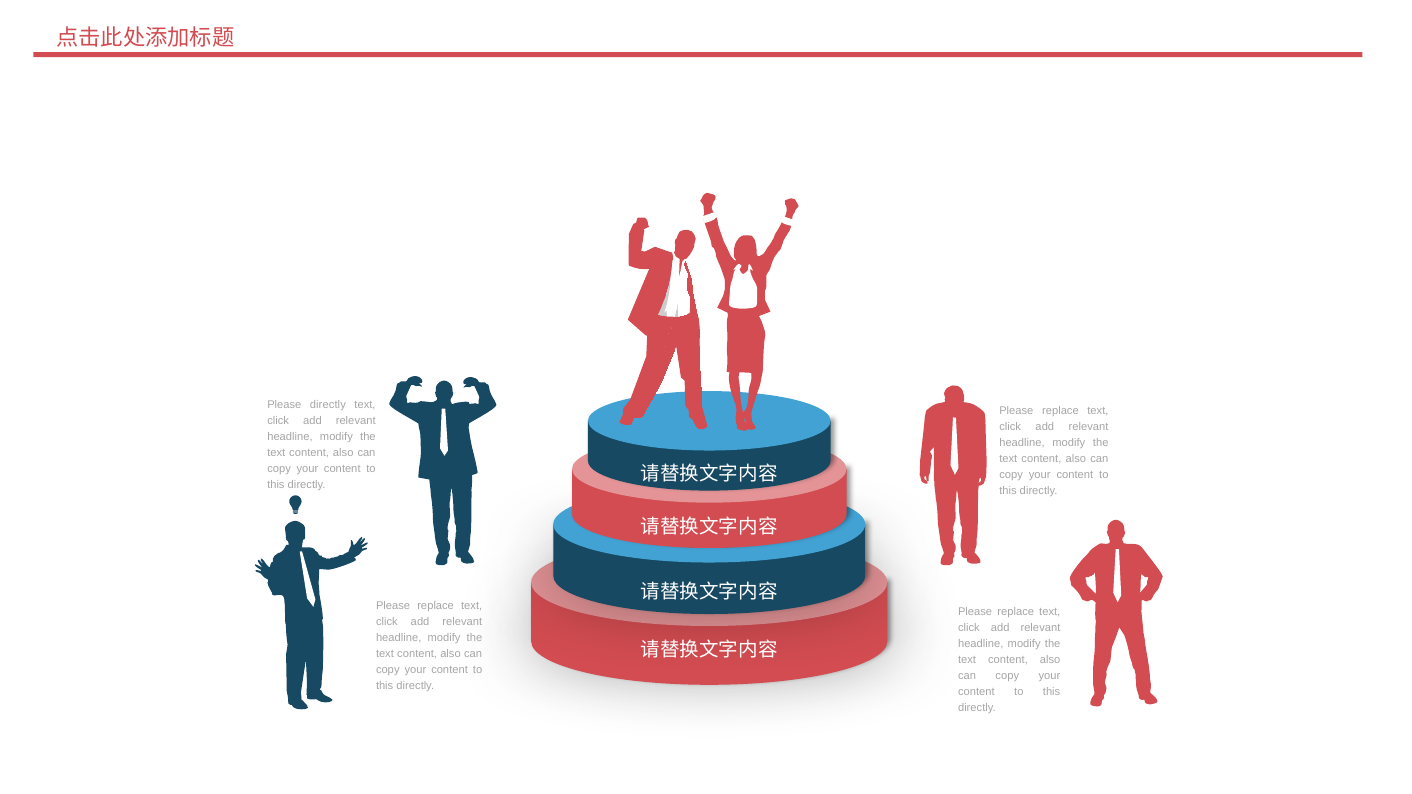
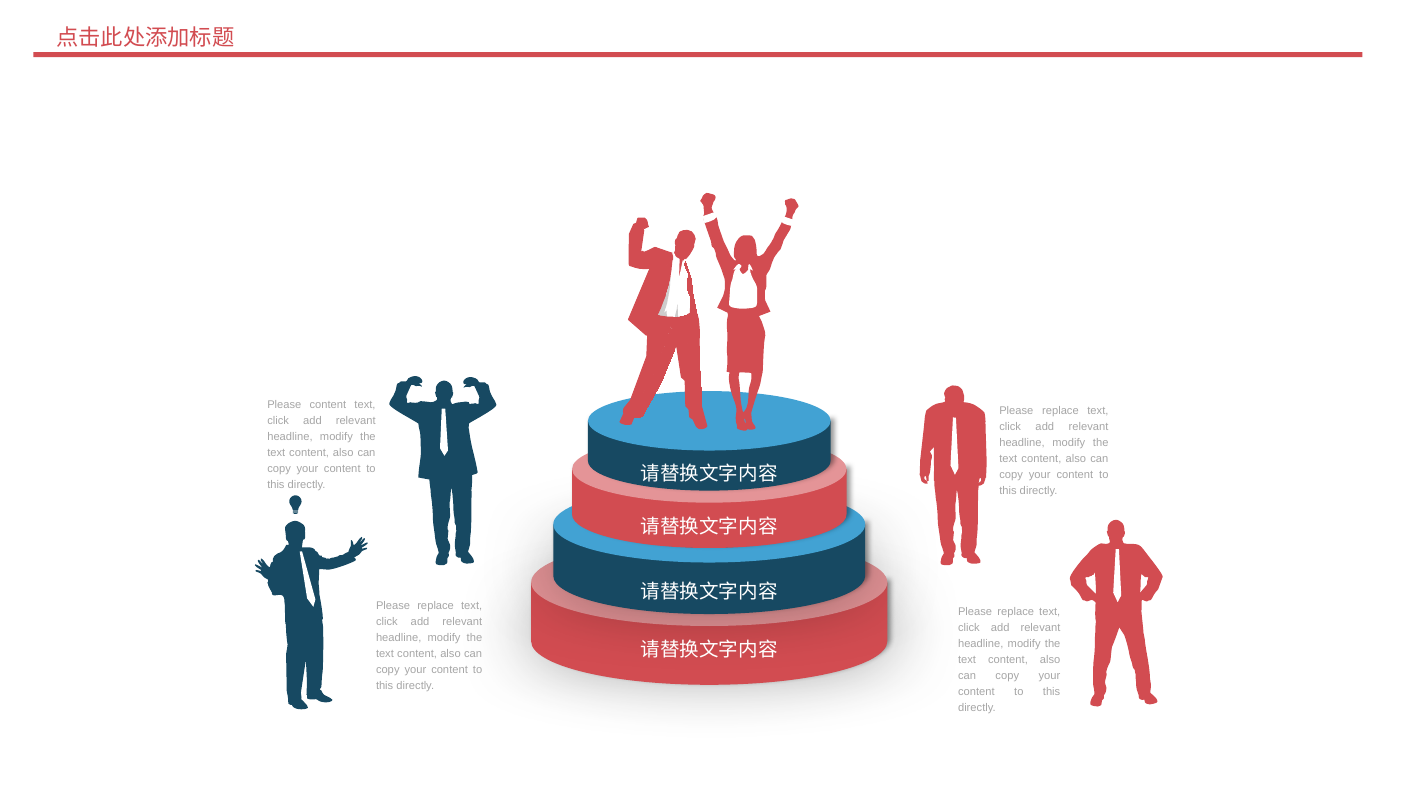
Please directly: directly -> content
